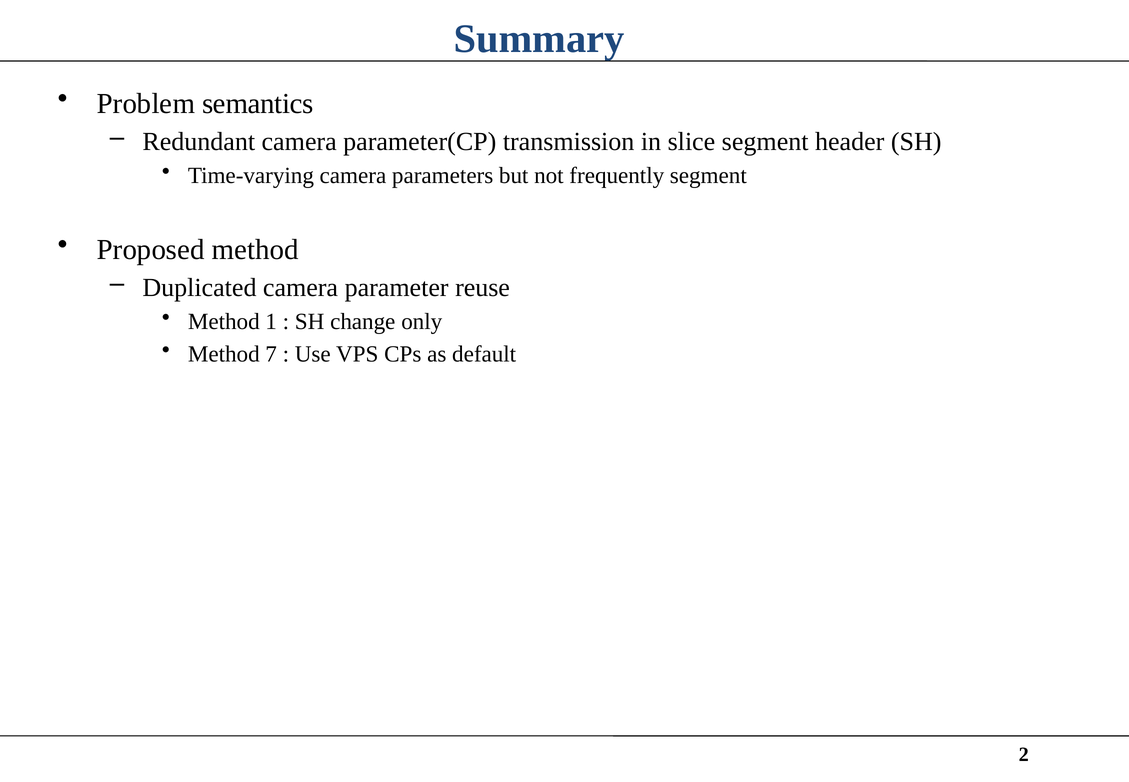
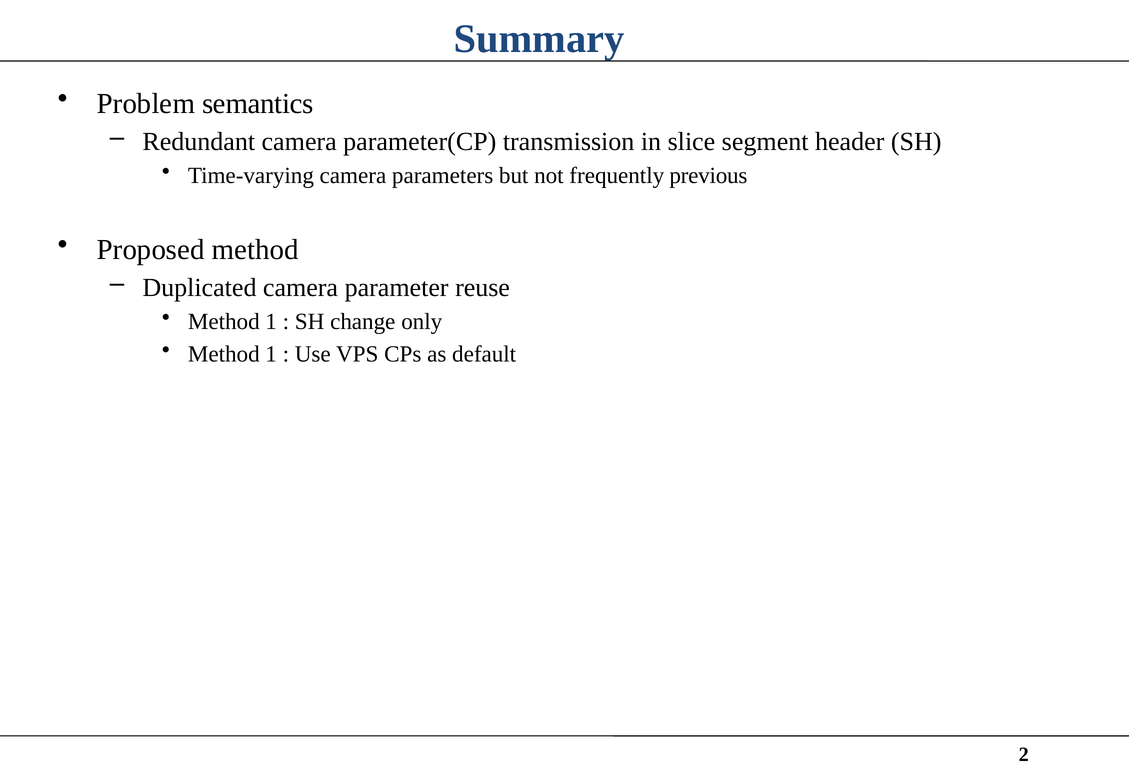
frequently segment: segment -> previous
7 at (271, 354): 7 -> 1
